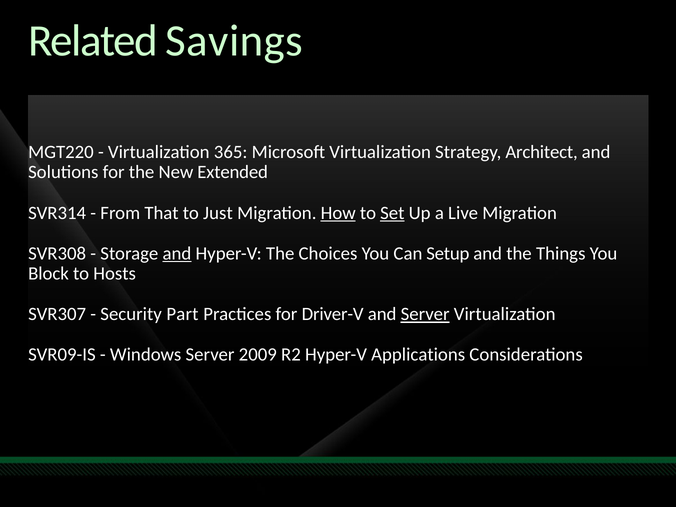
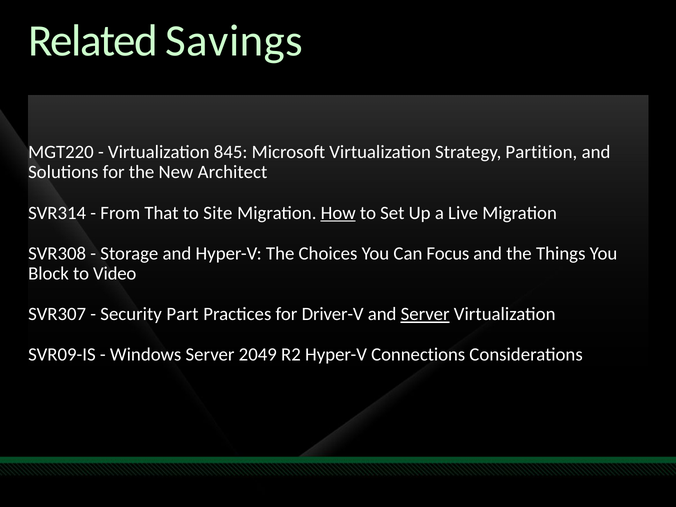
365: 365 -> 845
Architect: Architect -> Partition
Extended: Extended -> Architect
Just: Just -> Site
Set underline: present -> none
and at (177, 253) underline: present -> none
Setup: Setup -> Focus
Hosts: Hosts -> Video
2009: 2009 -> 2049
Applications: Applications -> Connections
